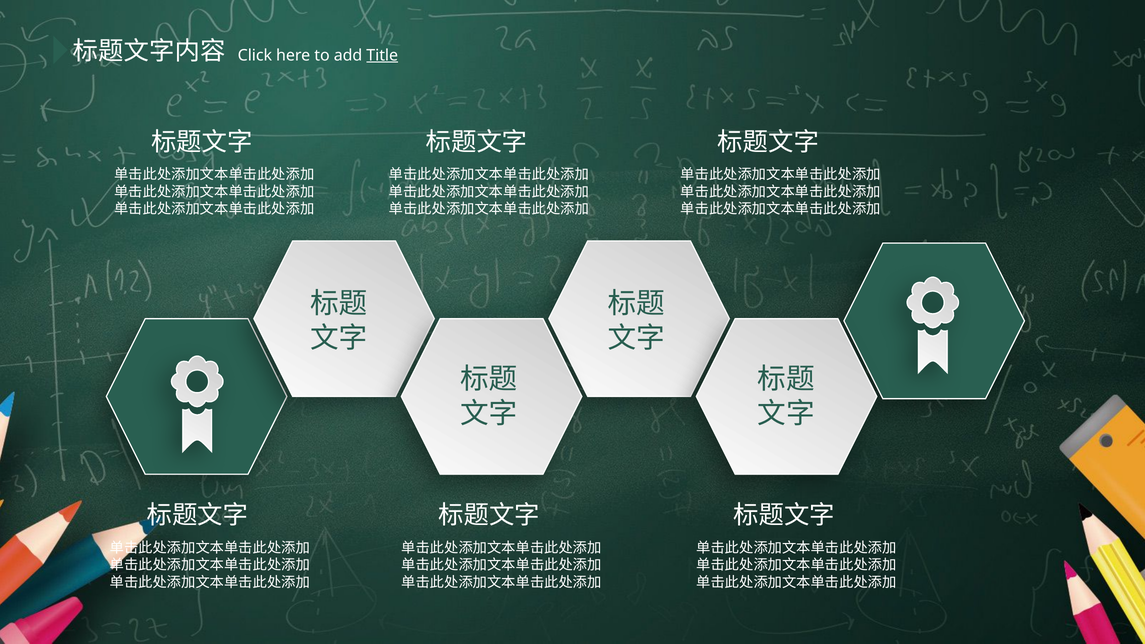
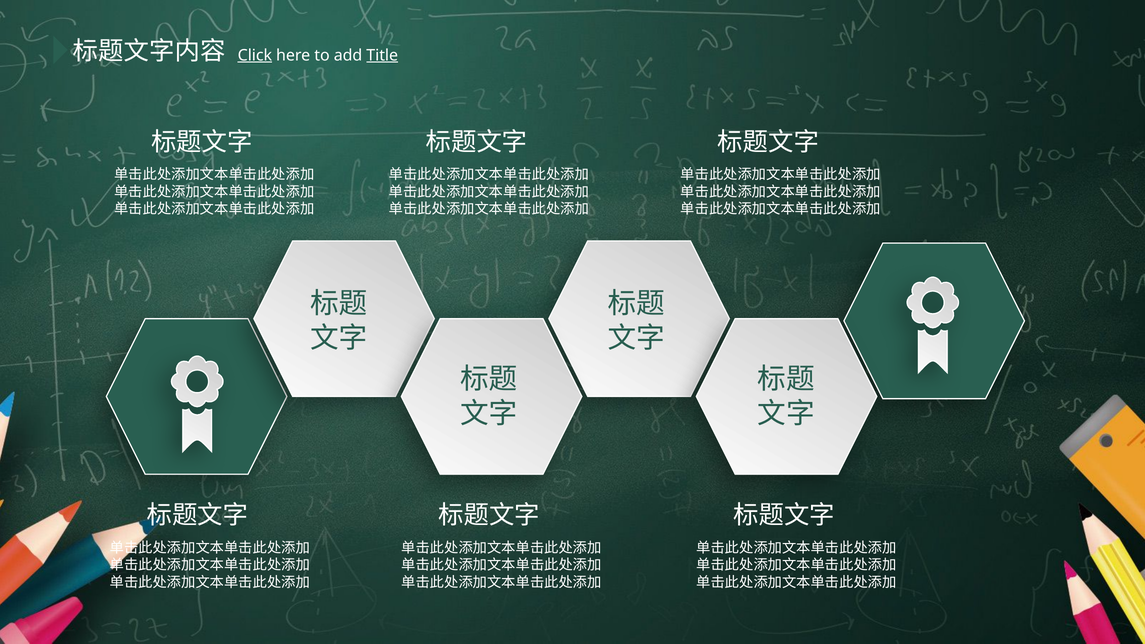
Click underline: none -> present
